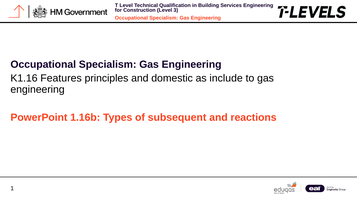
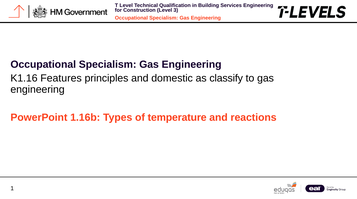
include: include -> classify
subsequent: subsequent -> temperature
